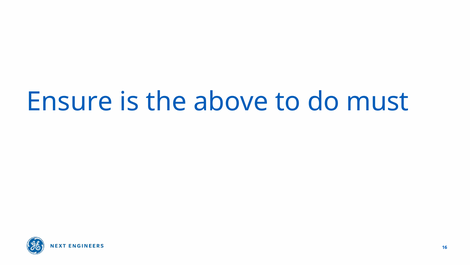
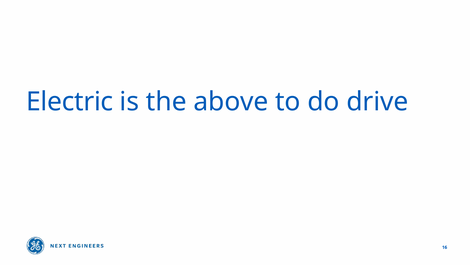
Ensure: Ensure -> Electric
must: must -> drive
